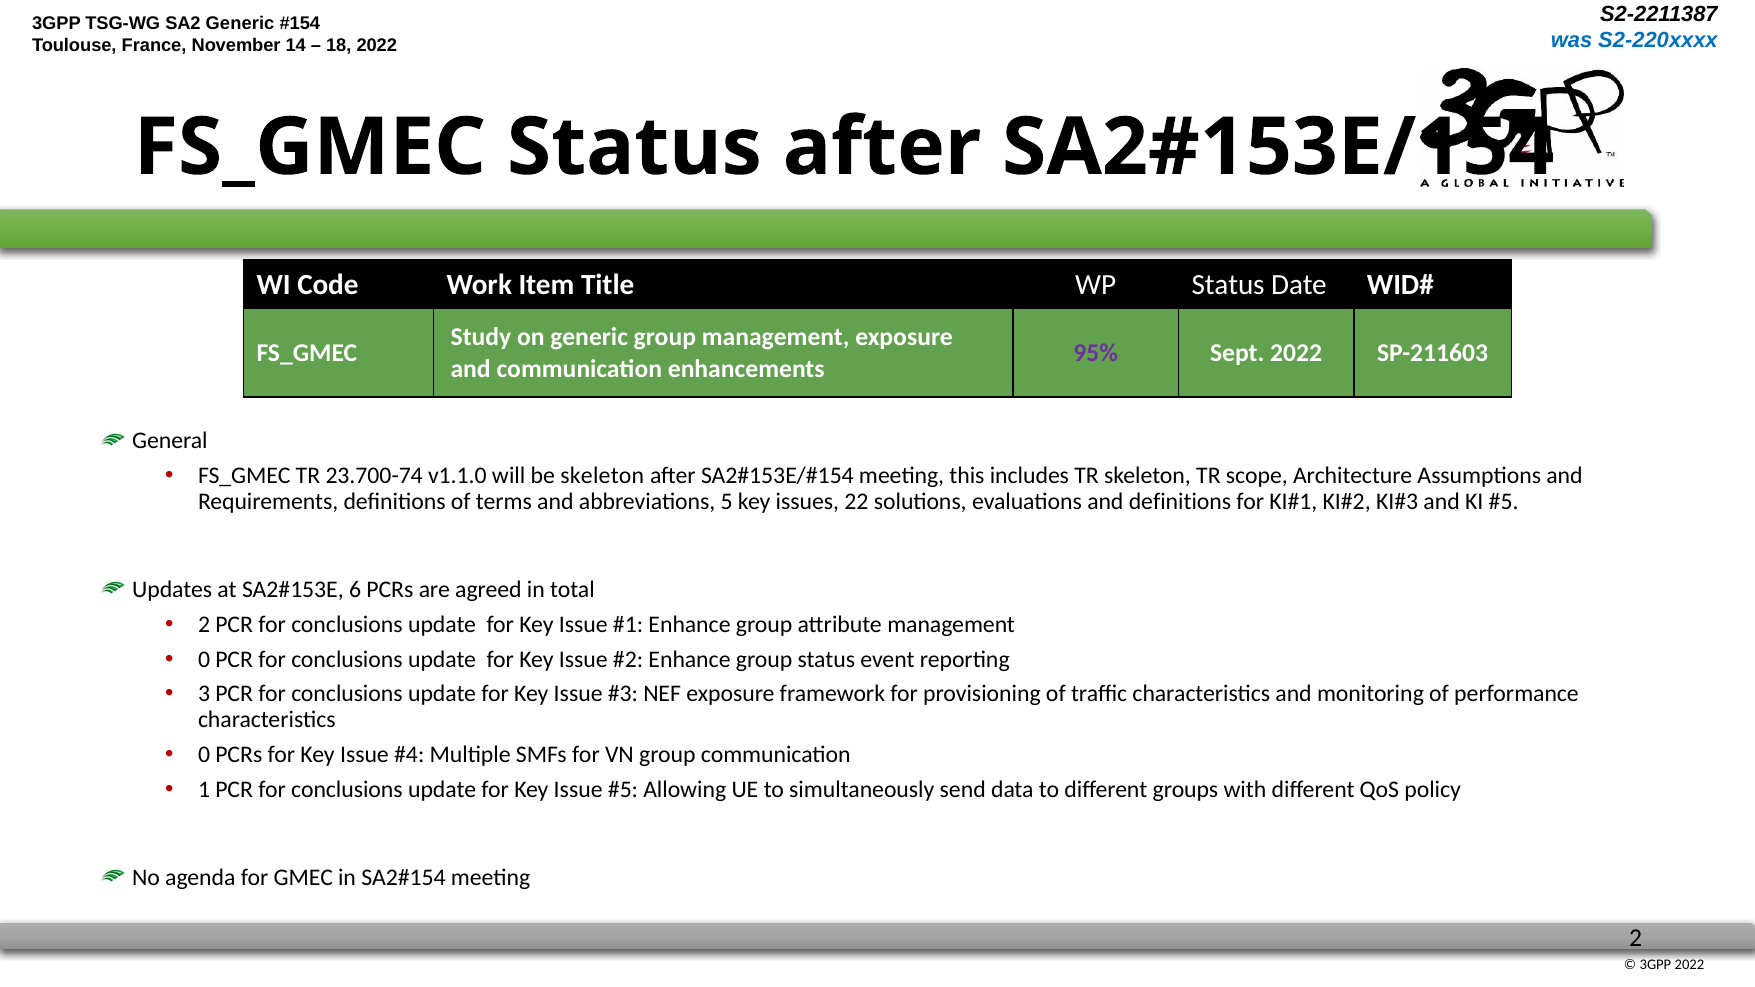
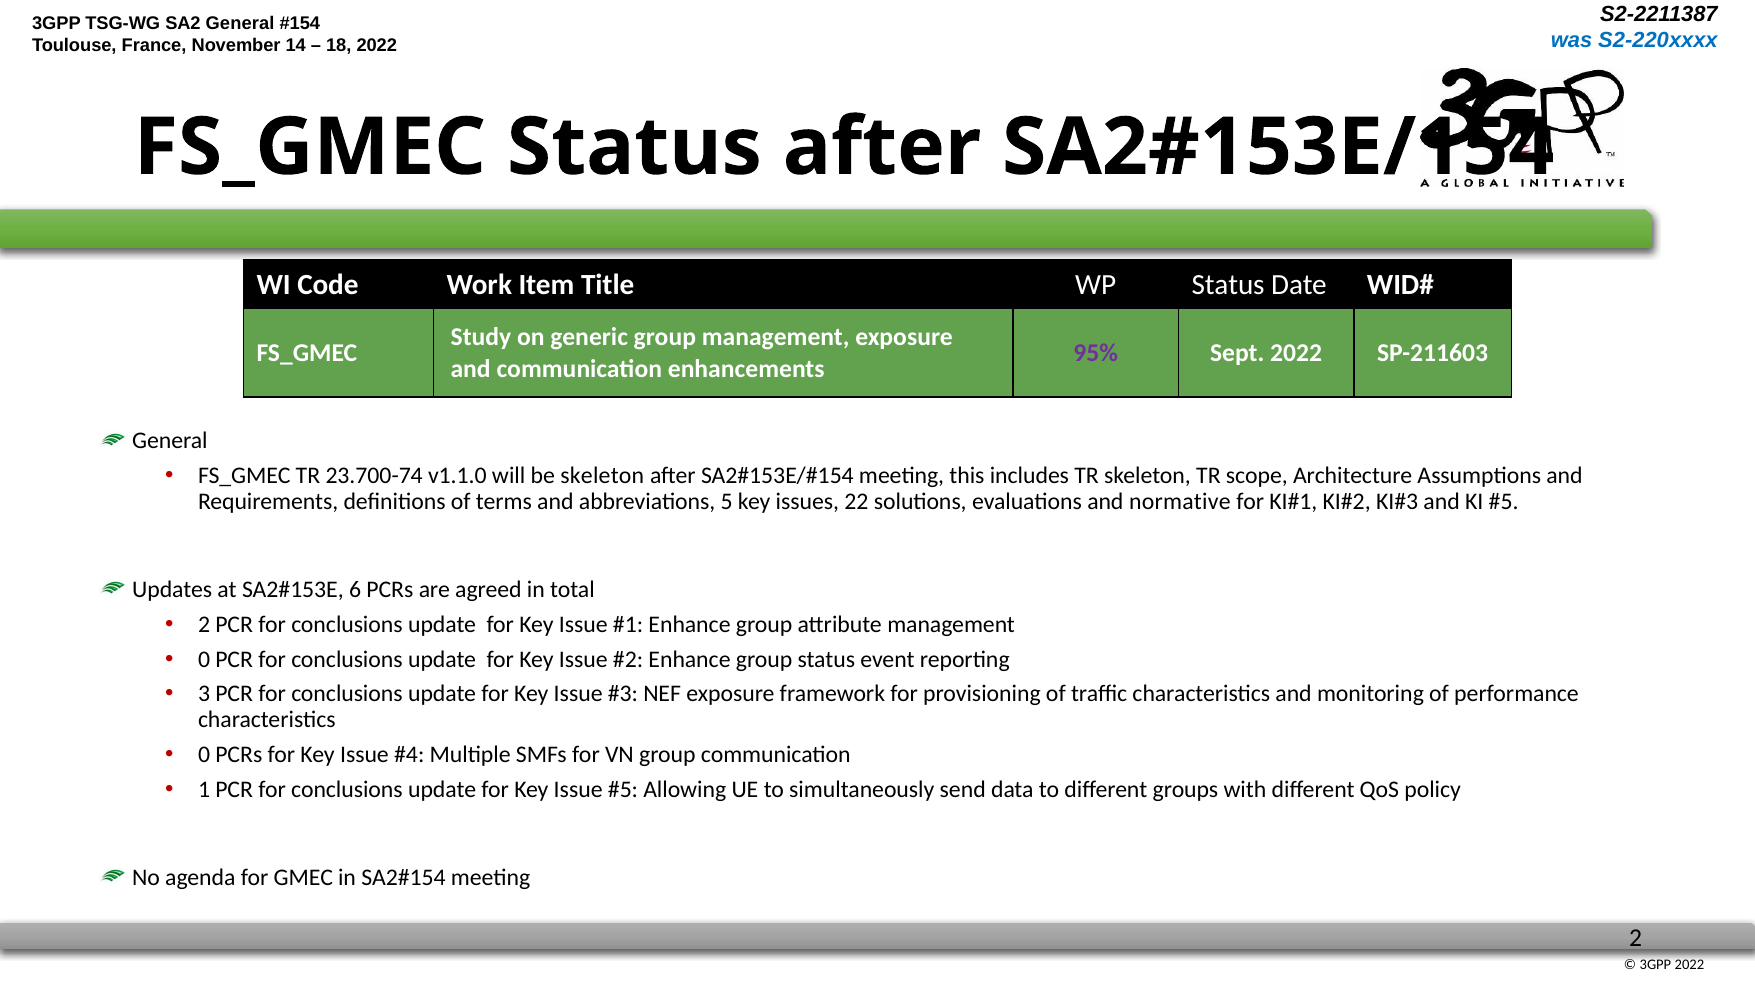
SA2 Generic: Generic -> General
and definitions: definitions -> normative
